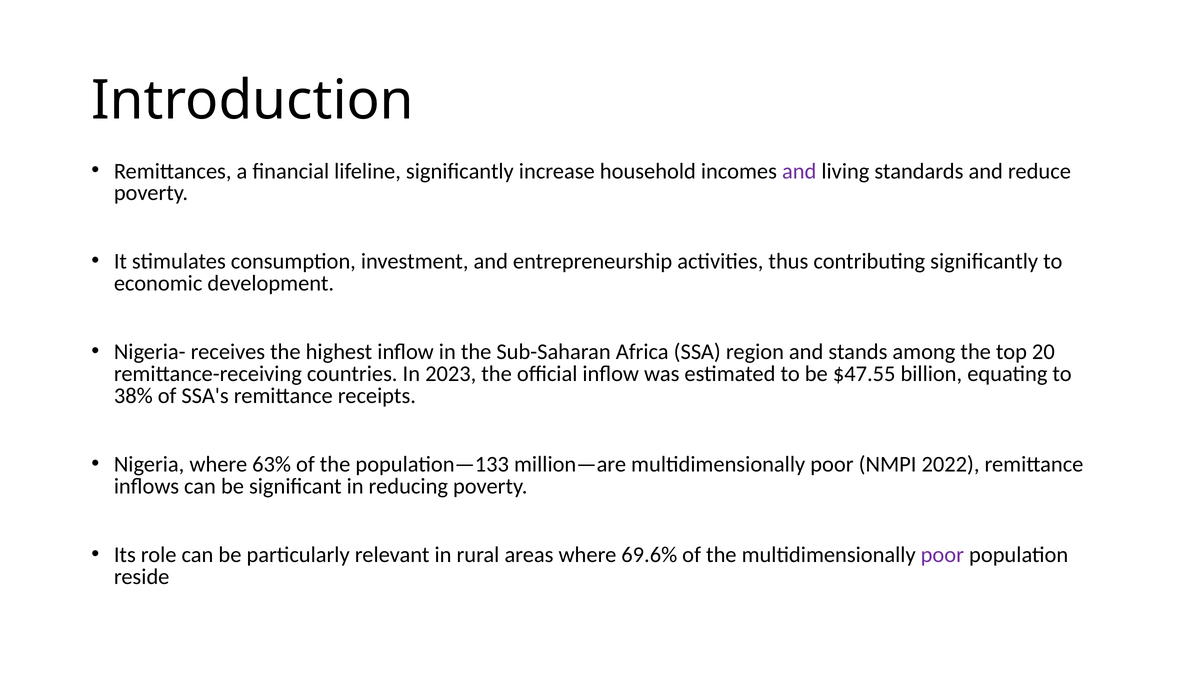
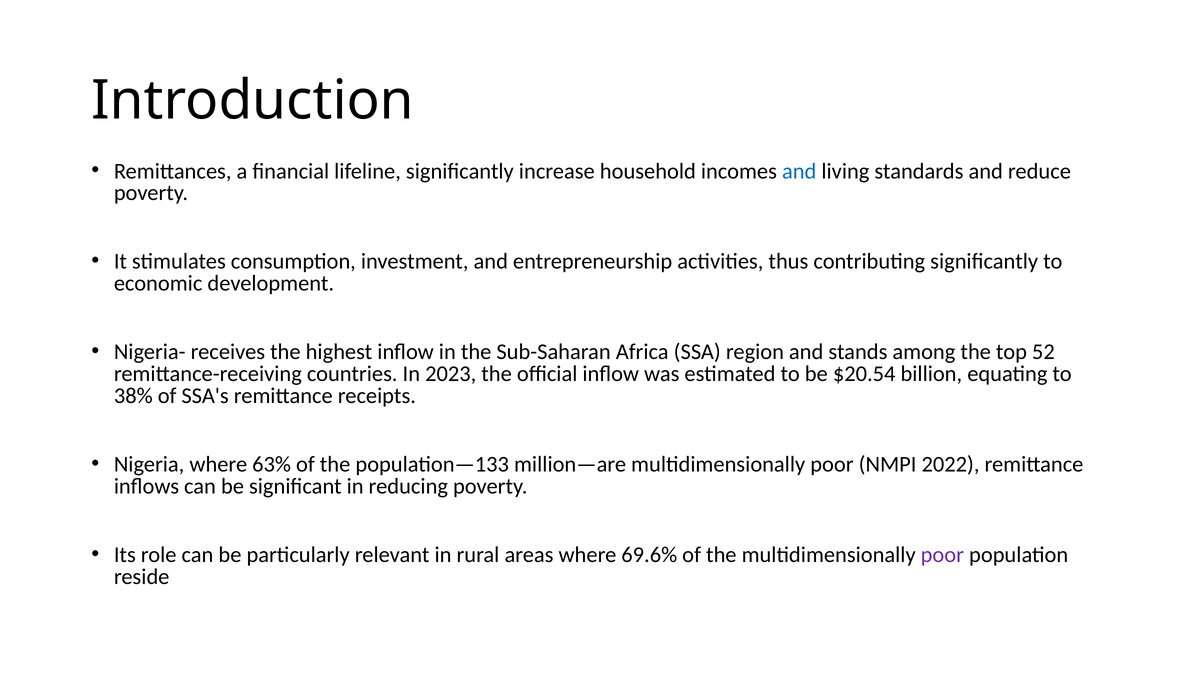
and at (799, 171) colour: purple -> blue
20: 20 -> 52
$47.55: $47.55 -> $20.54
